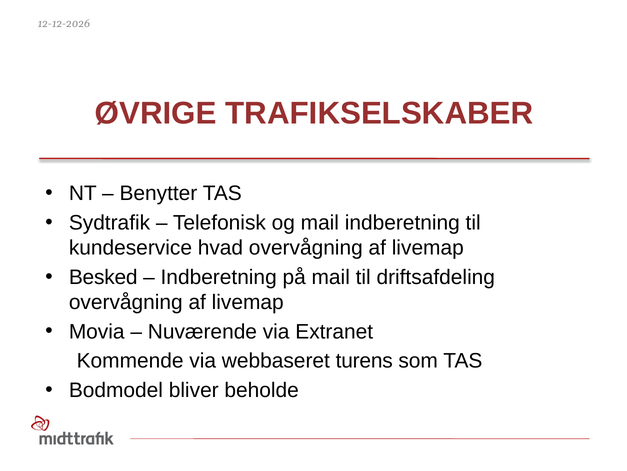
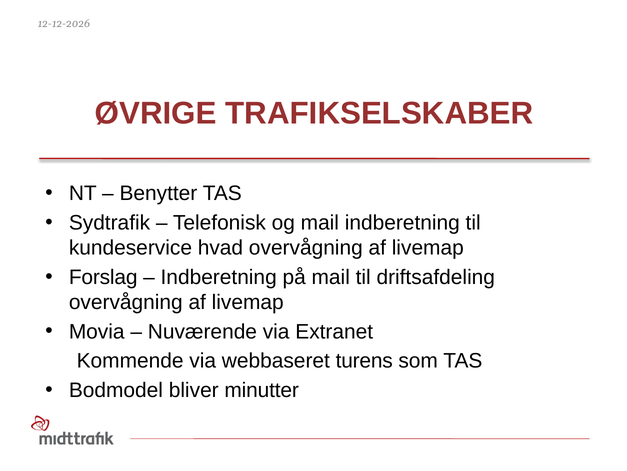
Besked: Besked -> Forslag
beholde: beholde -> minutter
